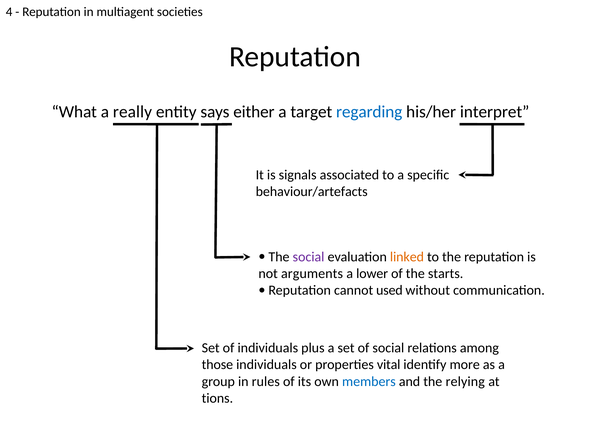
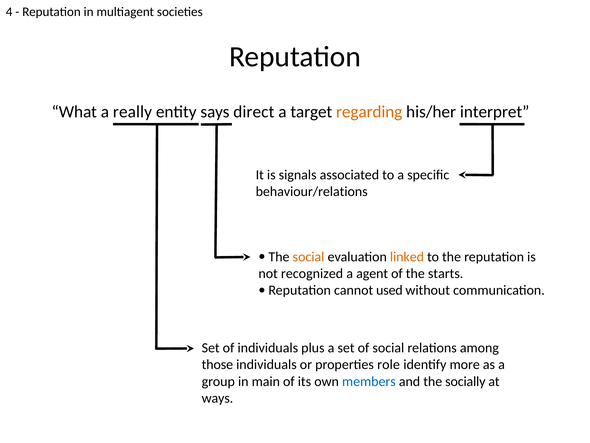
either: either -> direct
regarding colour: blue -> orange
behaviour/artefacts: behaviour/artefacts -> behaviour/relations
social at (309, 256) colour: purple -> orange
arguments: arguments -> recognized
lower: lower -> agent
vital: vital -> role
rules: rules -> main
relying: relying -> socially
tions: tions -> ways
